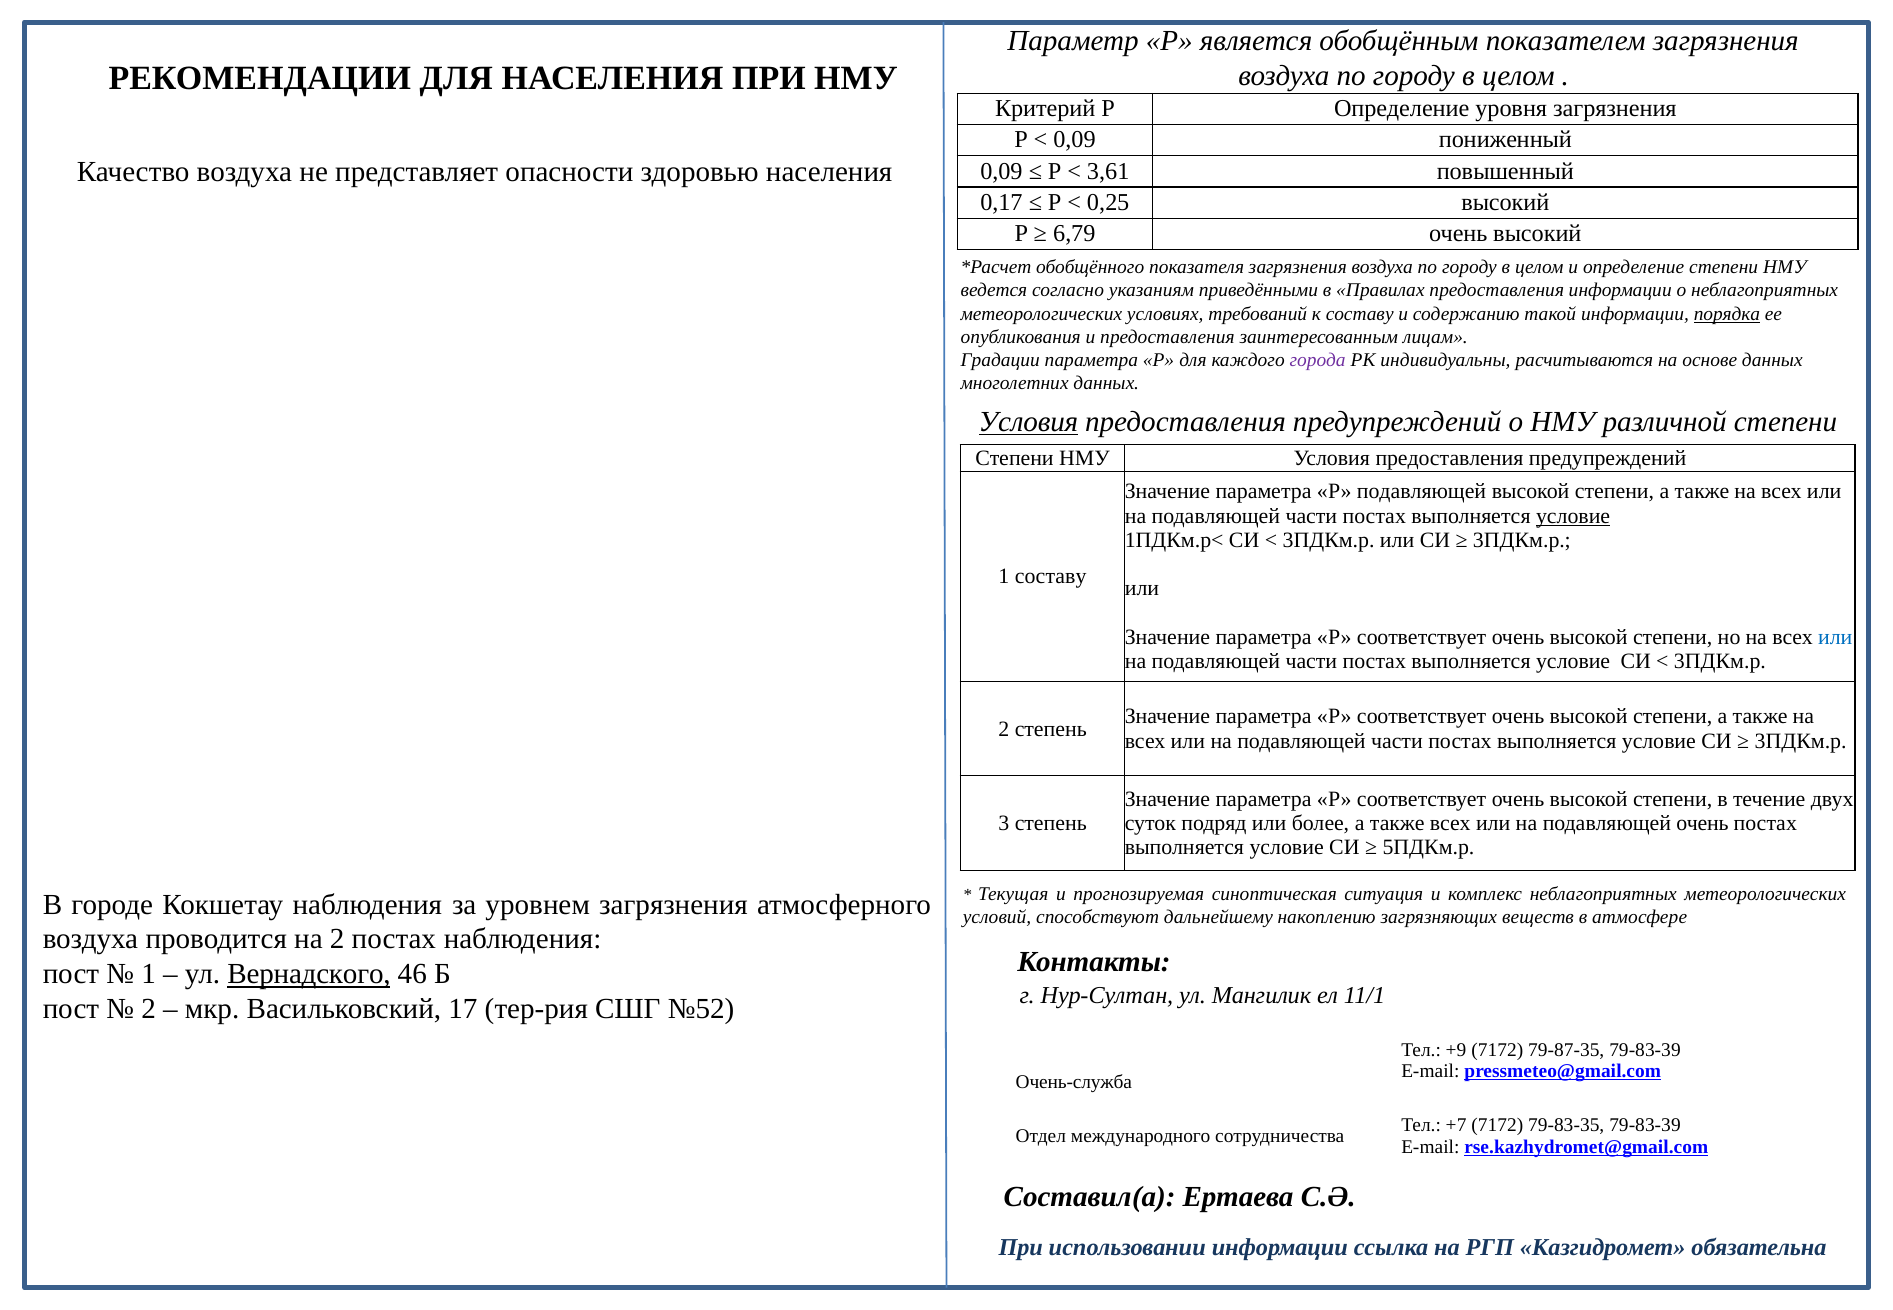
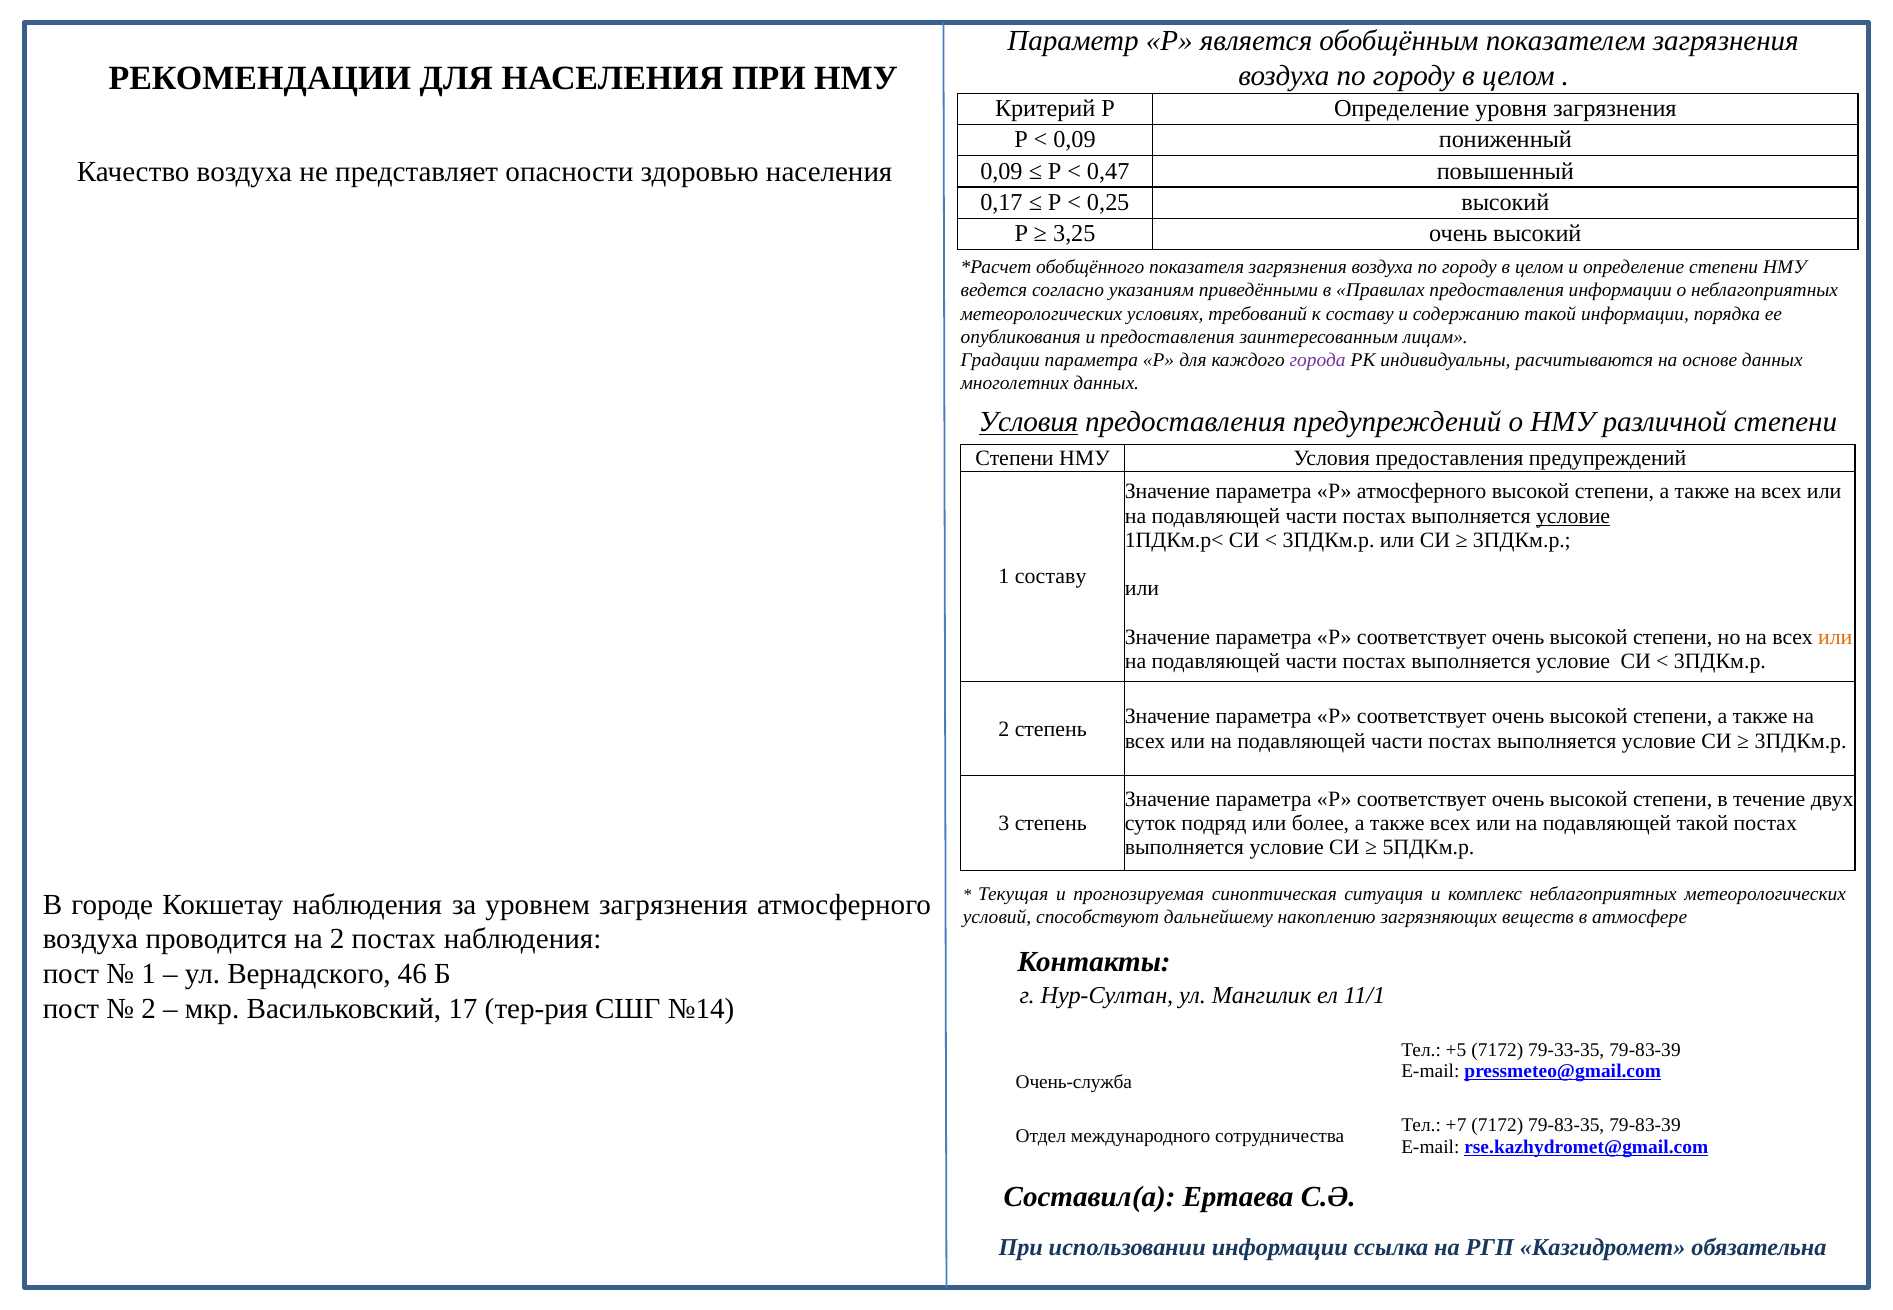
3,61: 3,61 -> 0,47
6,79: 6,79 -> 3,25
порядка underline: present -> none
Р подавляющей: подавляющей -> атмосферного
или at (1835, 637) colour: blue -> orange
подавляющей очень: очень -> такой
Вернадского underline: present -> none
№52: №52 -> №14
+9: +9 -> +5
79-87-35: 79-87-35 -> 79-33-35
